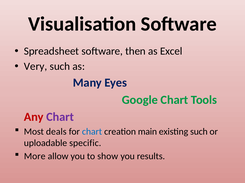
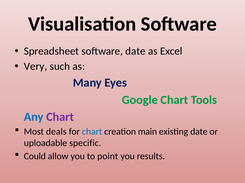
software then: then -> date
Any colour: red -> blue
existing such: such -> date
More: More -> Could
show: show -> point
